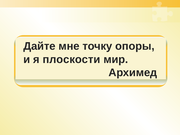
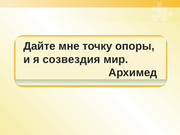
плоскости: плоскости -> созвездия
